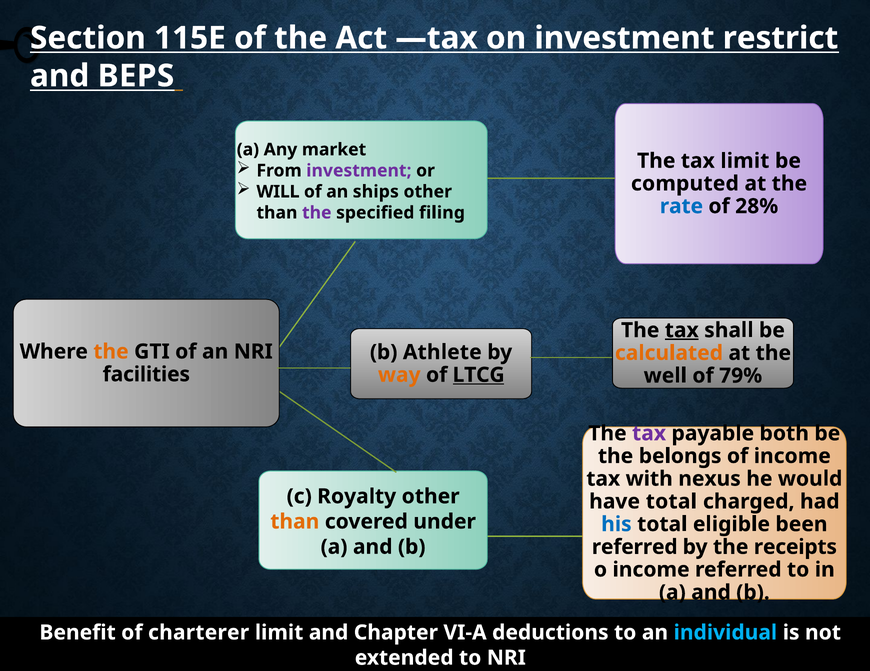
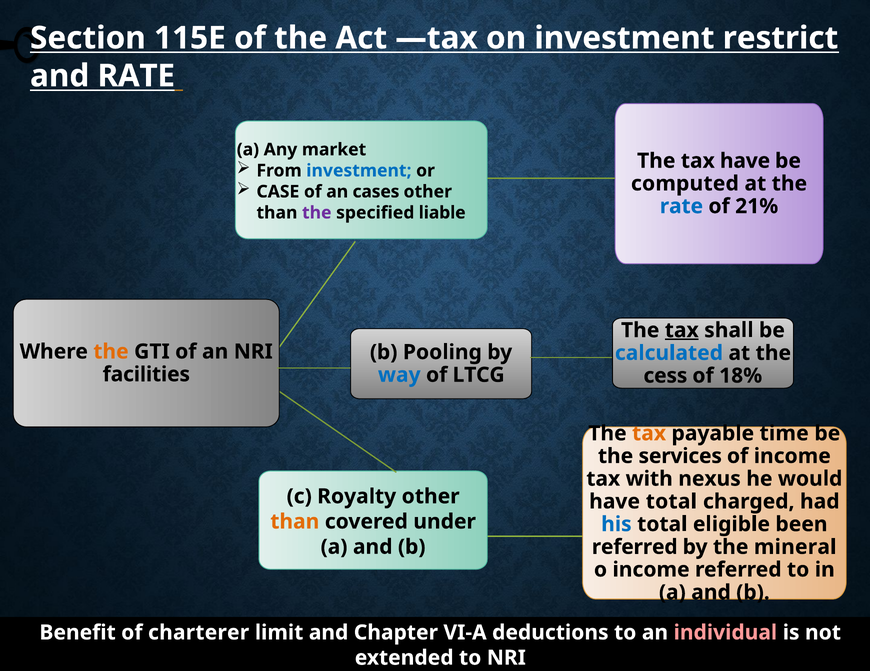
and BEPS: BEPS -> RATE
tax limit: limit -> have
investment at (359, 171) colour: purple -> blue
WILL: WILL -> CASE
ships: ships -> cases
28%: 28% -> 21%
filing: filing -> liable
Athlete: Athlete -> Pooling
calculated colour: orange -> blue
way colour: orange -> blue
LTCG underline: present -> none
well: well -> cess
79%: 79% -> 18%
tax at (649, 433) colour: purple -> orange
both: both -> time
belongs: belongs -> services
receipts: receipts -> mineral
individual colour: light blue -> pink
